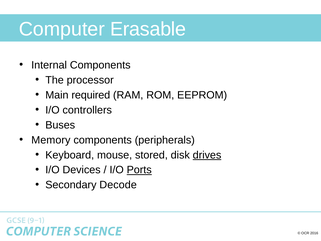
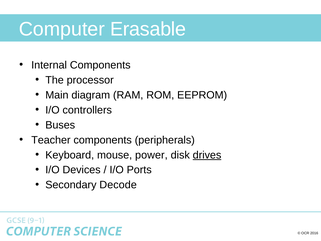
required: required -> diagram
Memory: Memory -> Teacher
stored: stored -> power
Ports underline: present -> none
